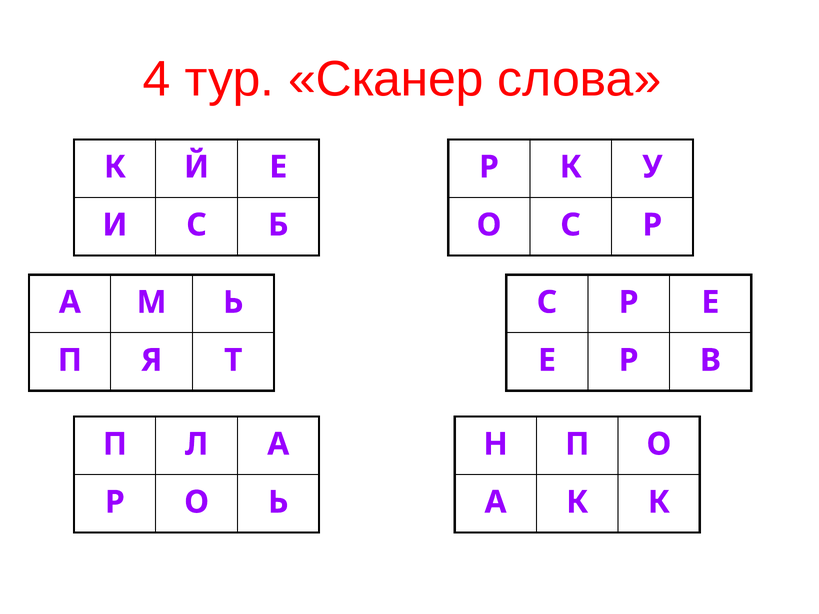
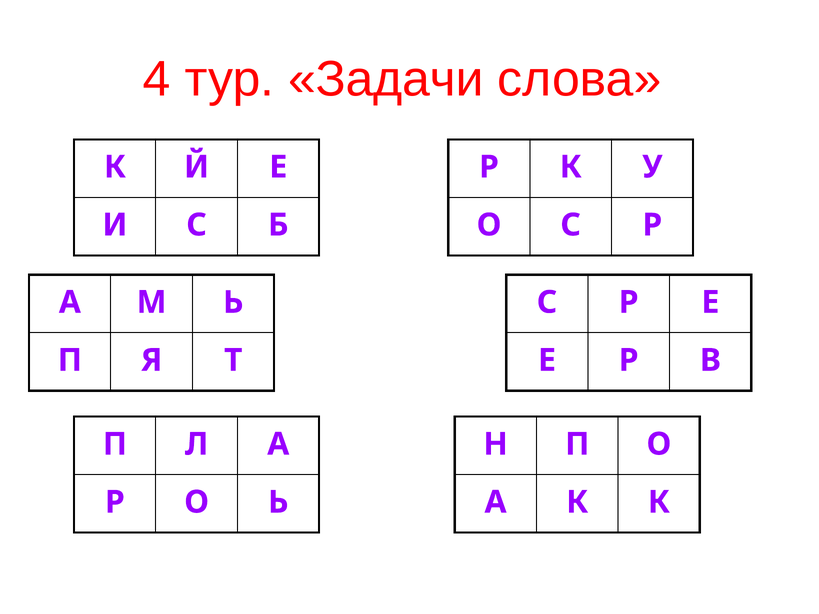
Сканер: Сканер -> Задачи
